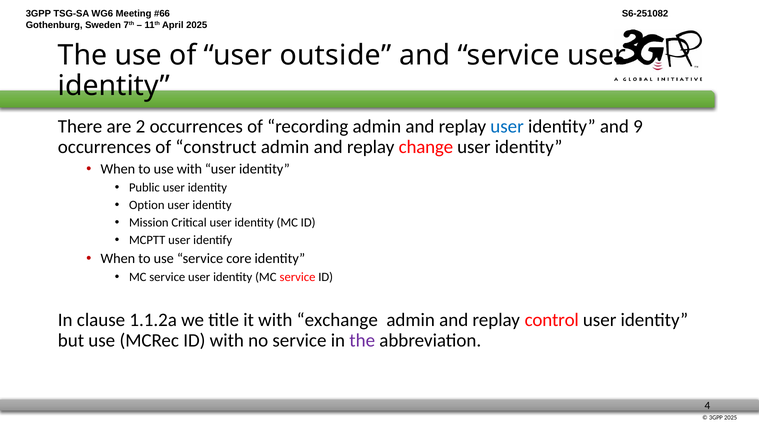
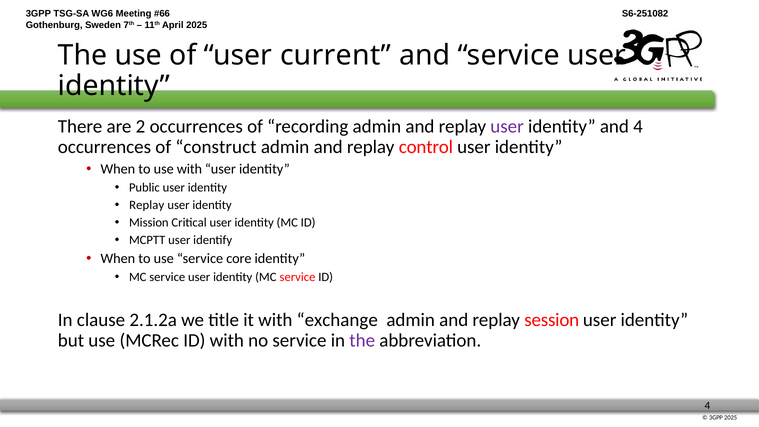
outside: outside -> current
user at (507, 127) colour: blue -> purple
and 9: 9 -> 4
change: change -> control
Option at (147, 205): Option -> Replay
1.1.2a: 1.1.2a -> 2.1.2a
control: control -> session
